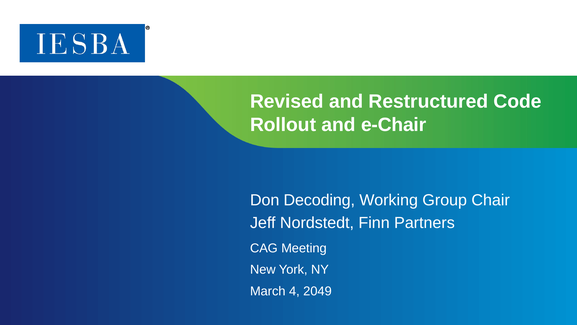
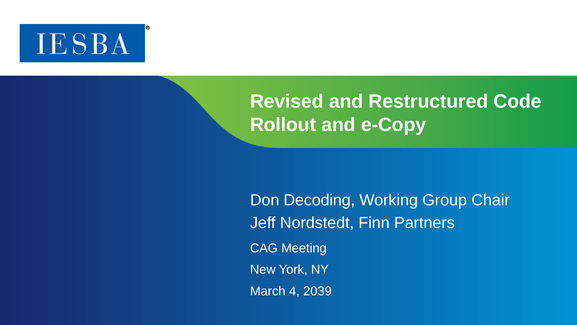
e-Chair: e-Chair -> e-Copy
2049: 2049 -> 2039
